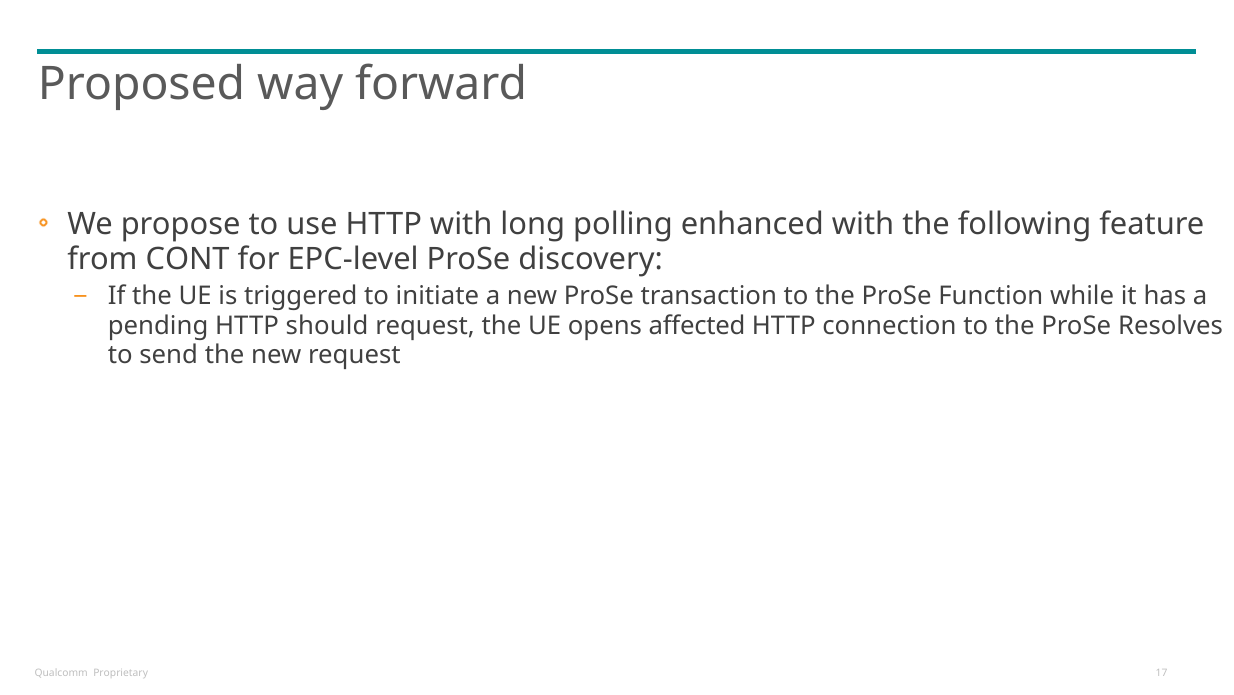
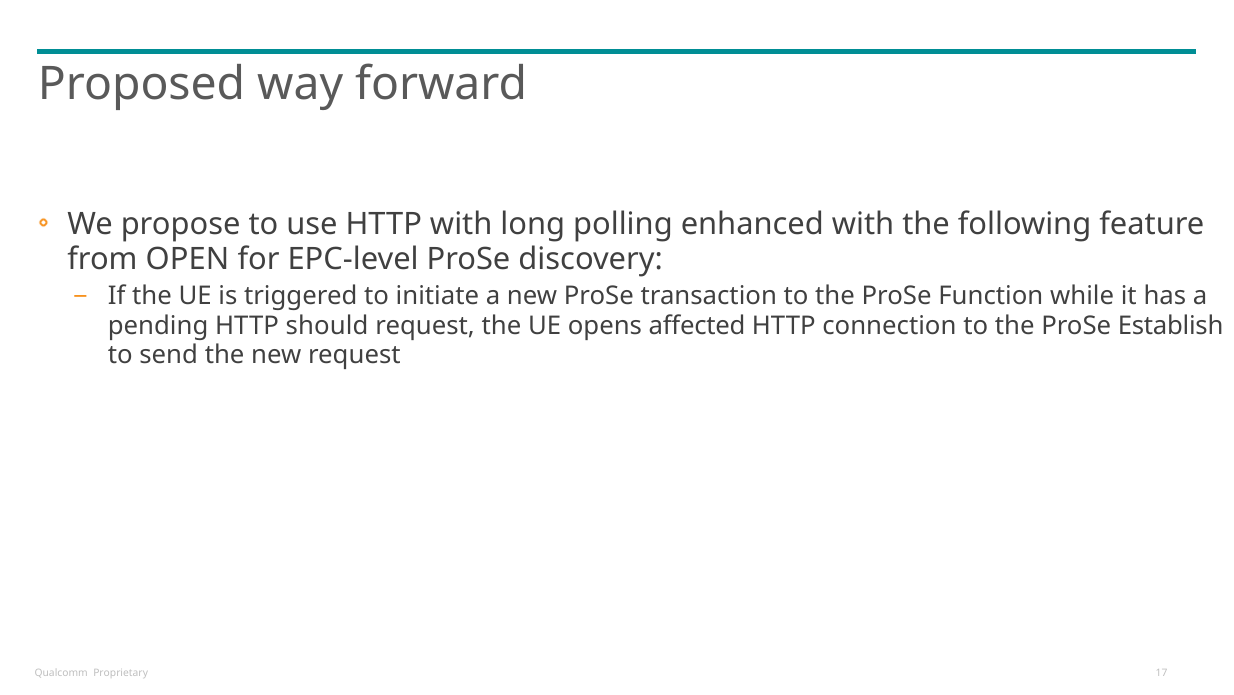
CONT: CONT -> OPEN
Resolves: Resolves -> Establish
